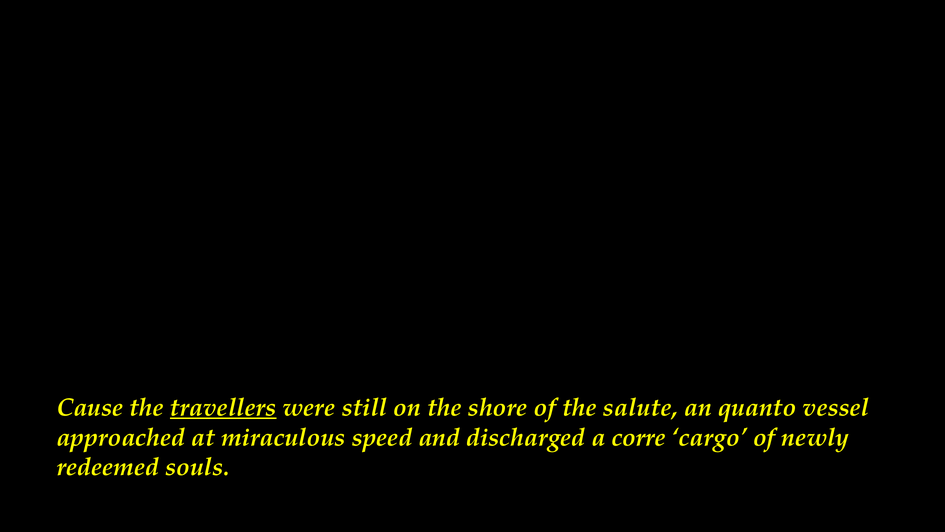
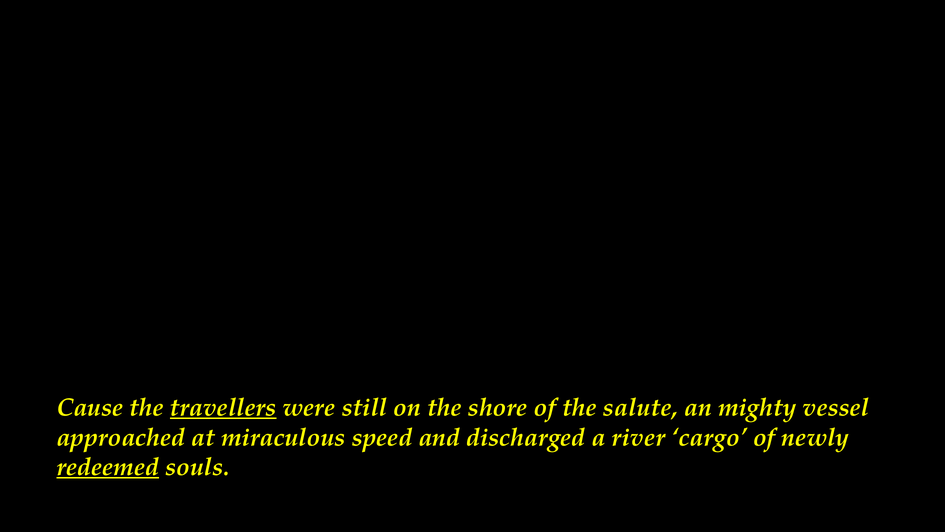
quanto: quanto -> mighty
corre: corre -> river
redeemed underline: none -> present
